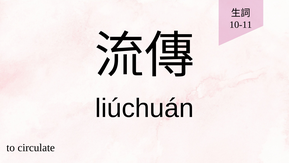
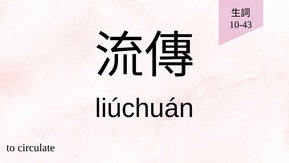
10-11: 10-11 -> 10-43
